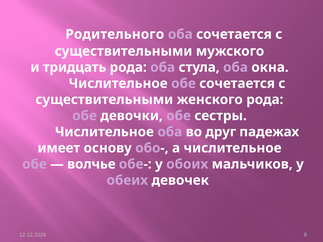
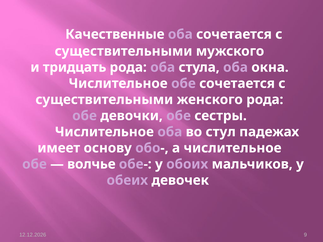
Родительного: Родительного -> Качественные
друг: друг -> стул
